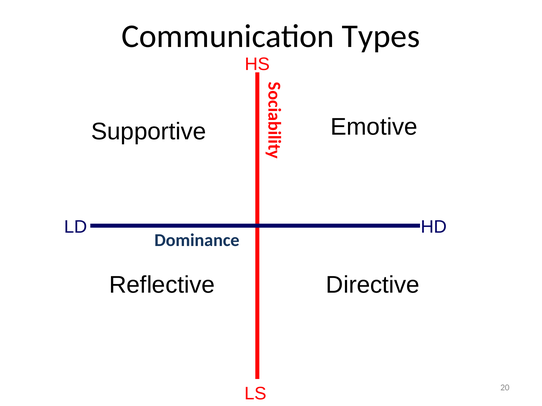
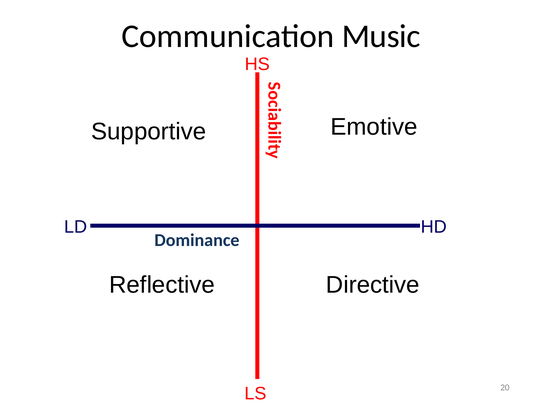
Types: Types -> Music
